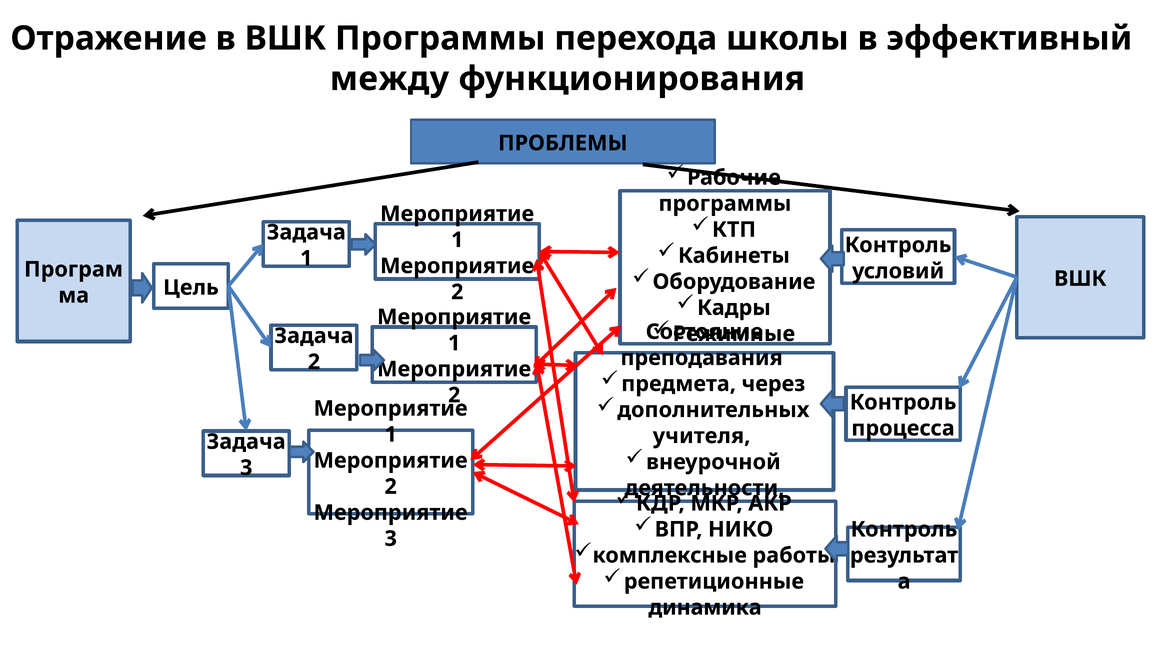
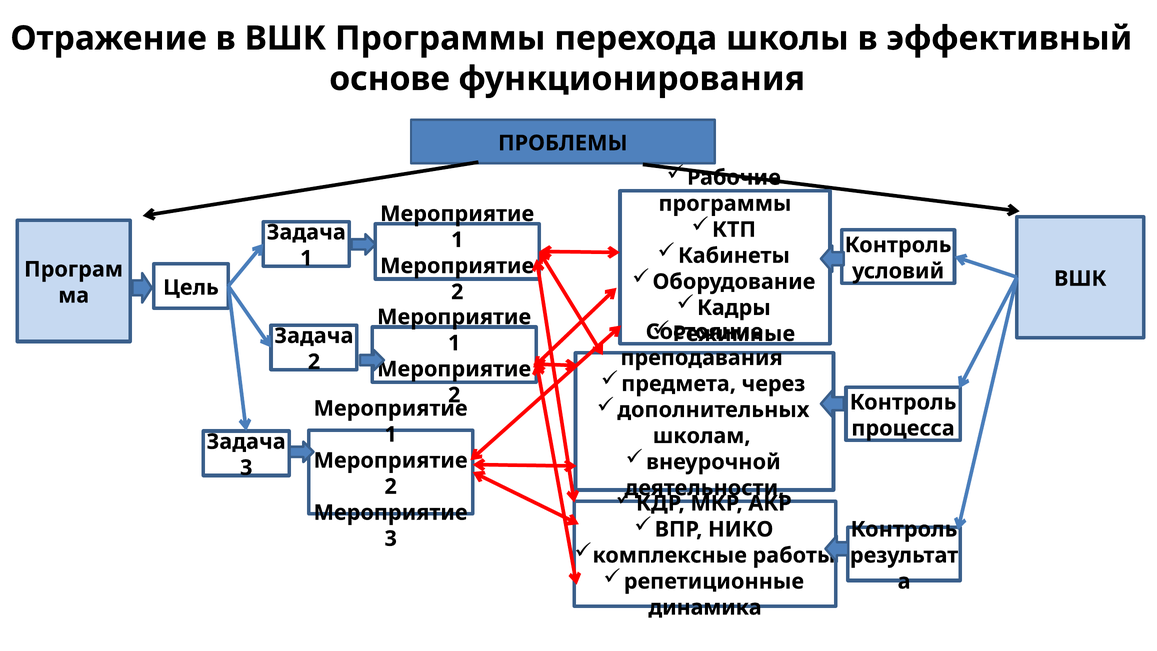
между: между -> основе
учителя: учителя -> школам
